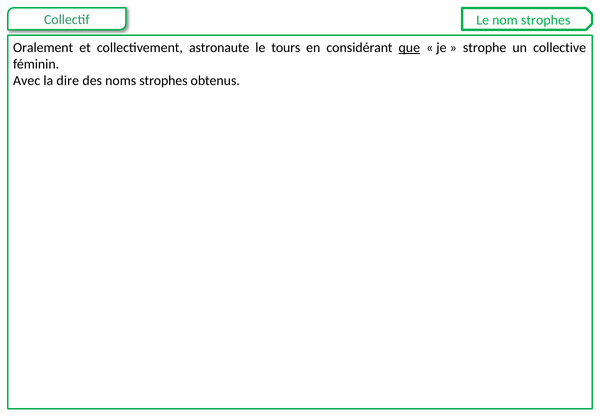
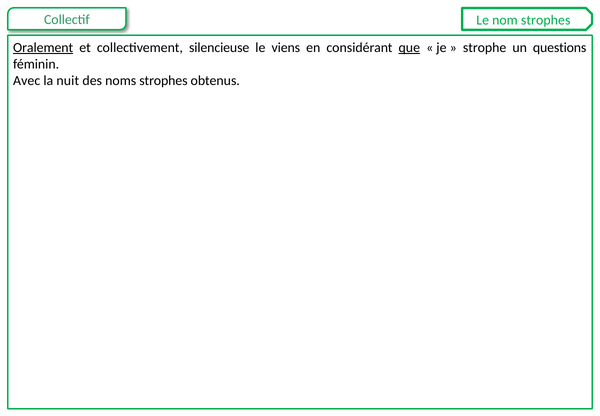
Oralement underline: none -> present
astronaute: astronaute -> silencieuse
tours: tours -> viens
collective: collective -> questions
dire: dire -> nuit
